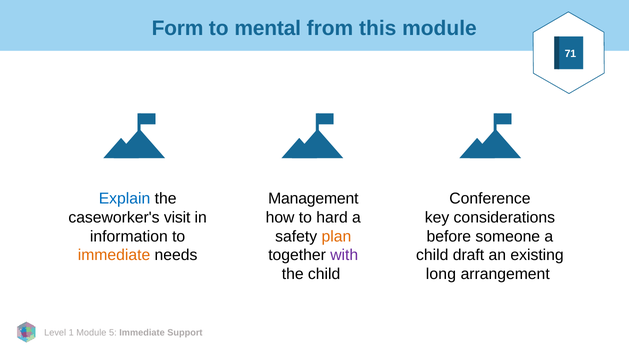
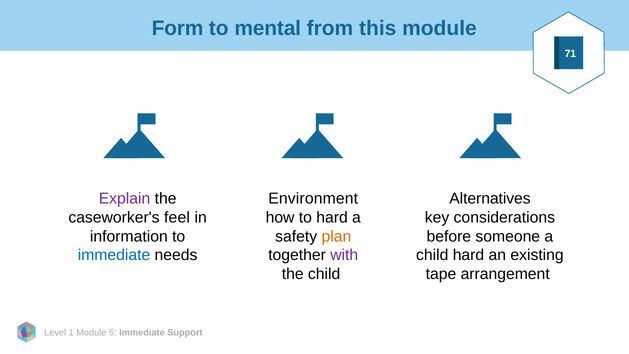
Explain colour: blue -> purple
Management: Management -> Environment
Conference: Conference -> Alternatives
visit: visit -> feel
immediate at (114, 255) colour: orange -> blue
child draft: draft -> hard
long: long -> tape
